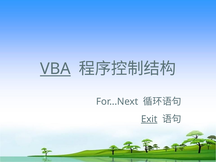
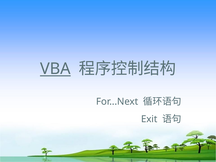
Exit underline: present -> none
